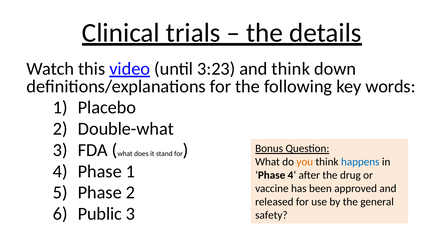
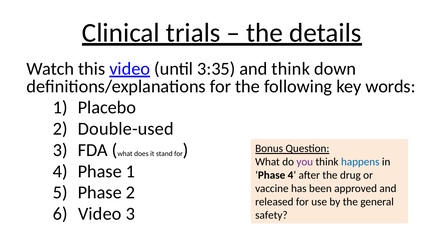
3:23: 3:23 -> 3:35
Double-what: Double-what -> Double-used
you colour: orange -> purple
Public at (100, 214): Public -> Video
